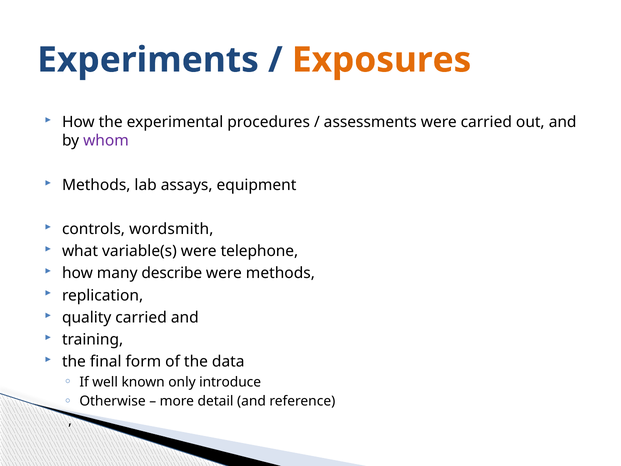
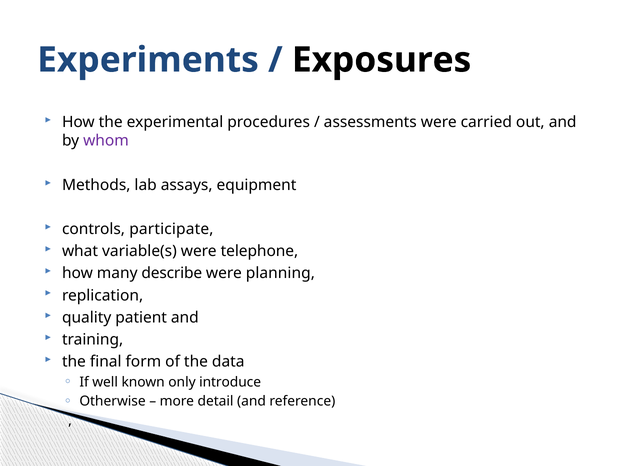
Exposures colour: orange -> black
wordsmith: wordsmith -> participate
were methods: methods -> planning
quality carried: carried -> patient
